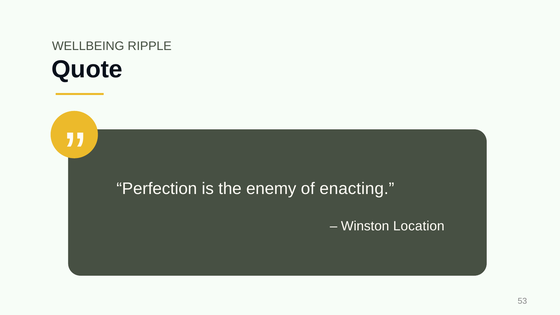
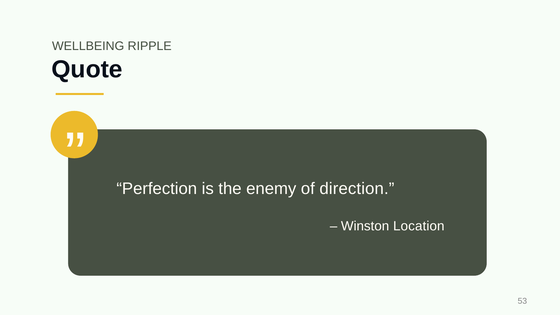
enacting: enacting -> direction
